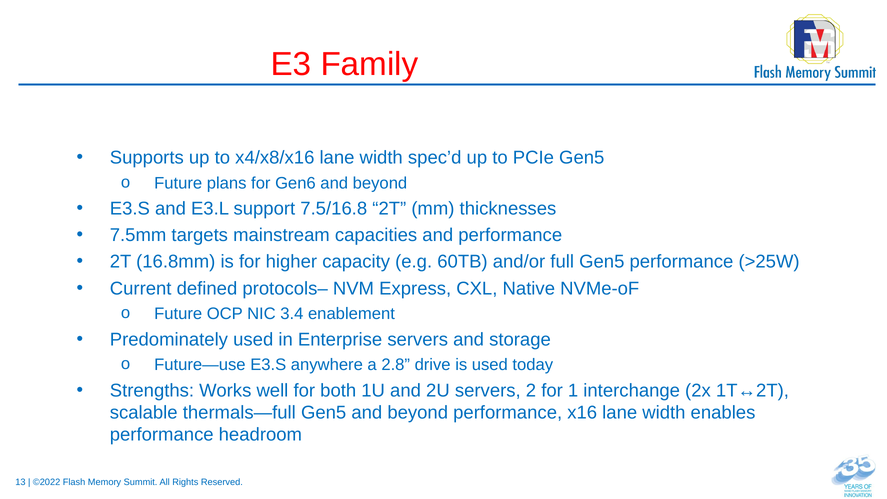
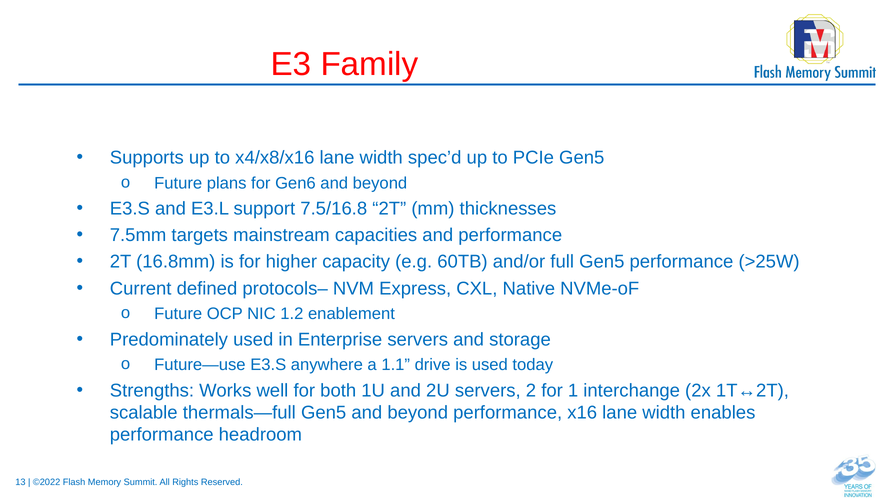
3.4: 3.4 -> 1.2
2.8: 2.8 -> 1.1
